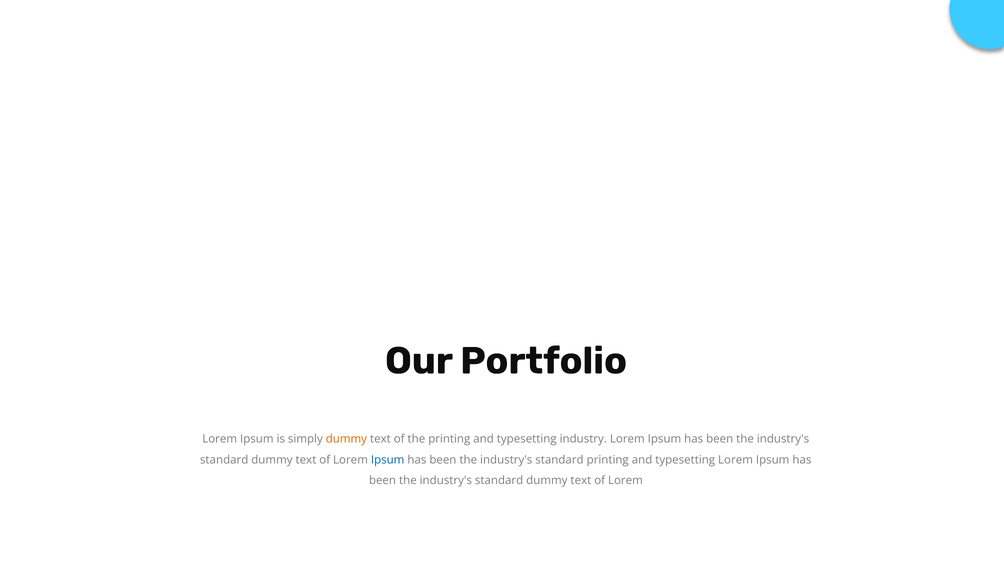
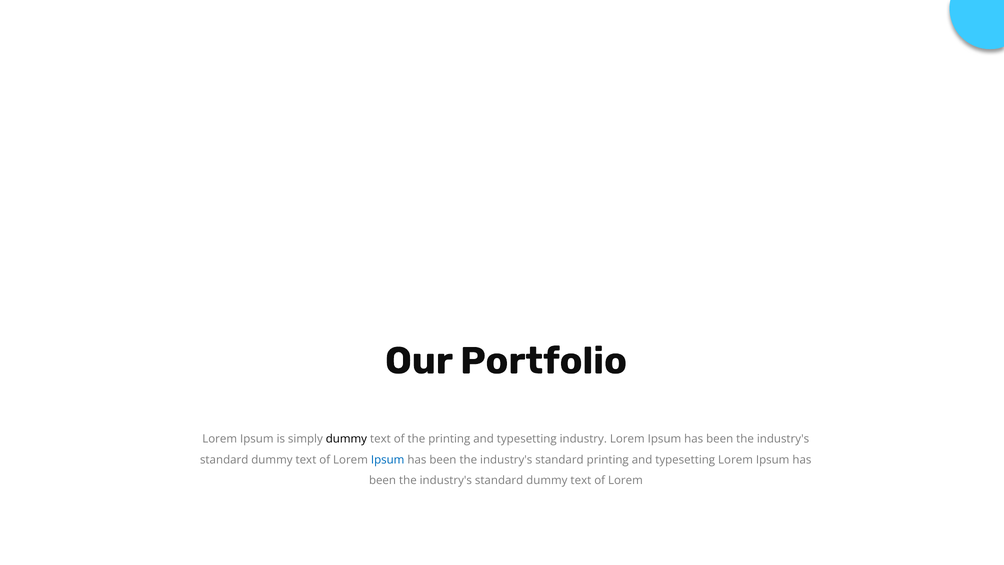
dummy at (346, 439) colour: orange -> black
